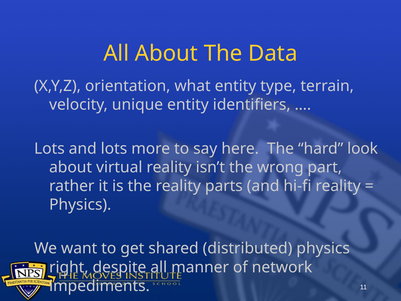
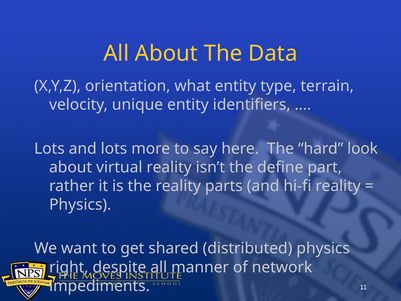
wrong: wrong -> define
